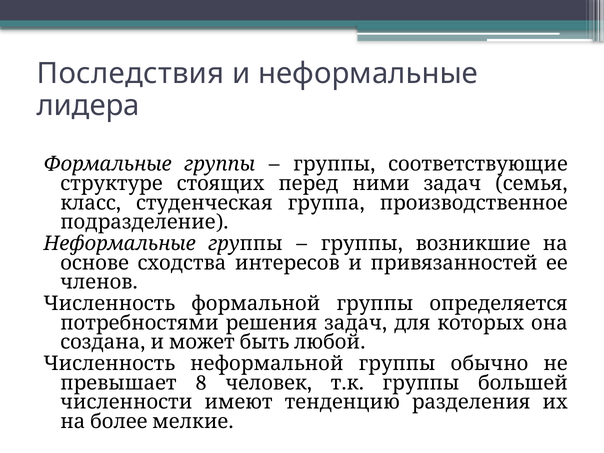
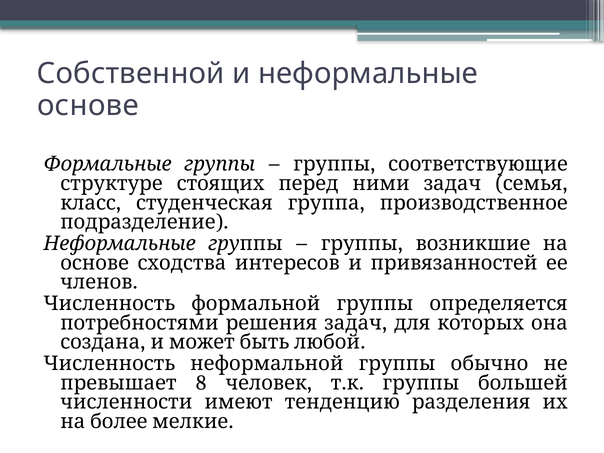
Последствия: Последствия -> Собственной
лидера at (88, 105): лидера -> основе
